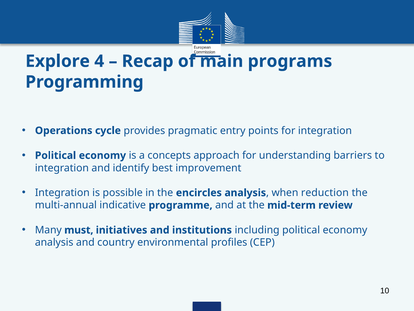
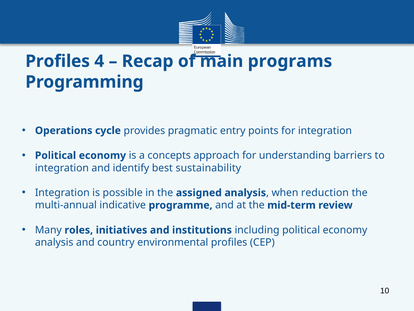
Explore at (58, 61): Explore -> Profiles
improvement: improvement -> sustainability
encircles: encircles -> assigned
must: must -> roles
